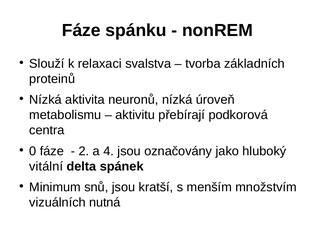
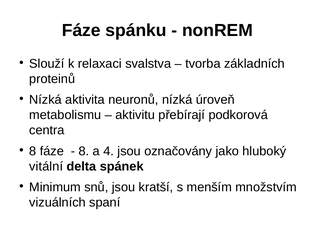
0 at (33, 151): 0 -> 8
2 at (84, 151): 2 -> 8
nutná: nutná -> spaní
